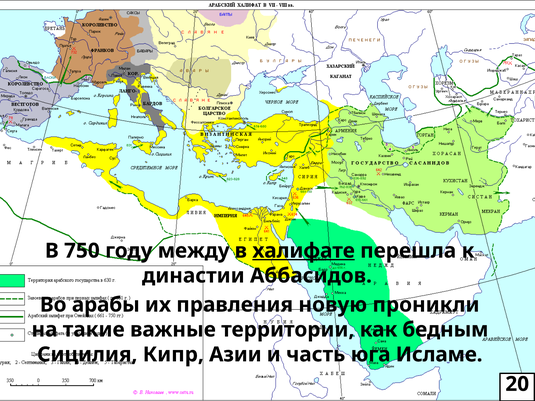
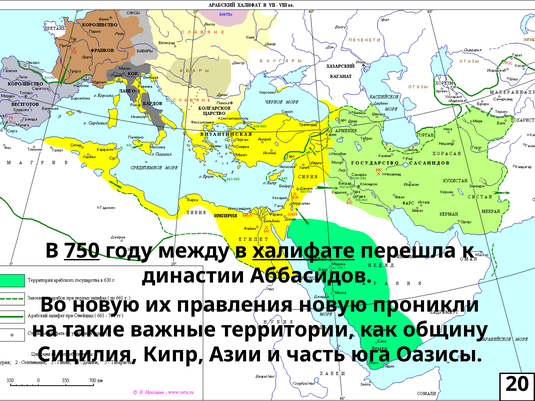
750 underline: none -> present
Во арабы: арабы -> новую
бедным: бедным -> общину
Исламе: Исламе -> Оазисы
